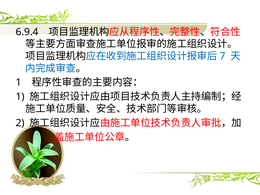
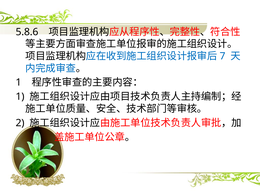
6.9.4: 6.9.4 -> 5.8.6
